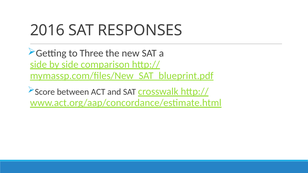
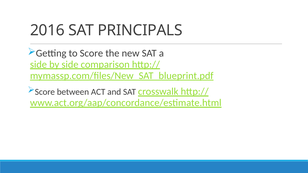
RESPONSES: RESPONSES -> PRINCIPALS
to Three: Three -> Score
